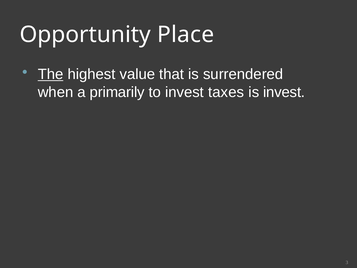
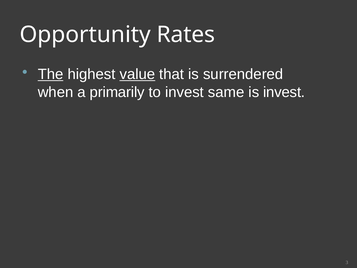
Place: Place -> Rates
value underline: none -> present
taxes: taxes -> same
